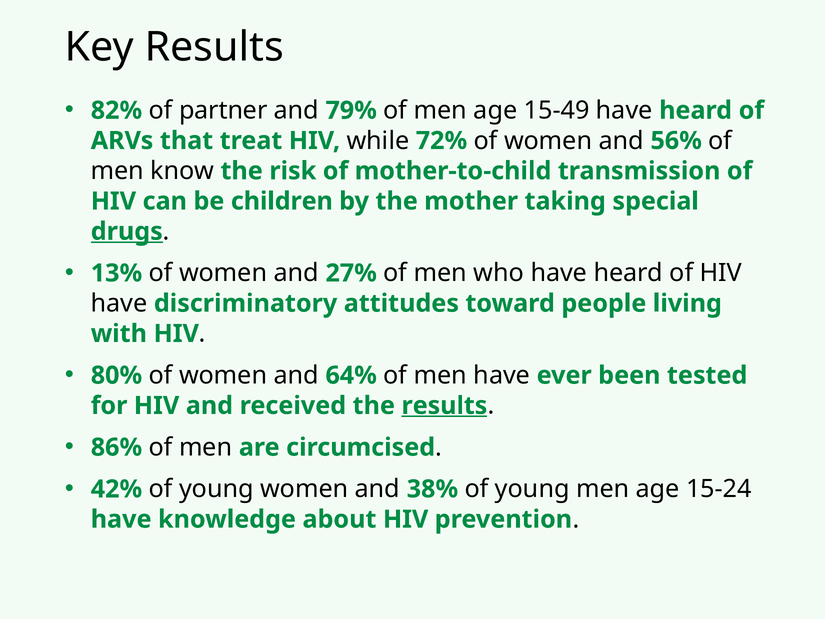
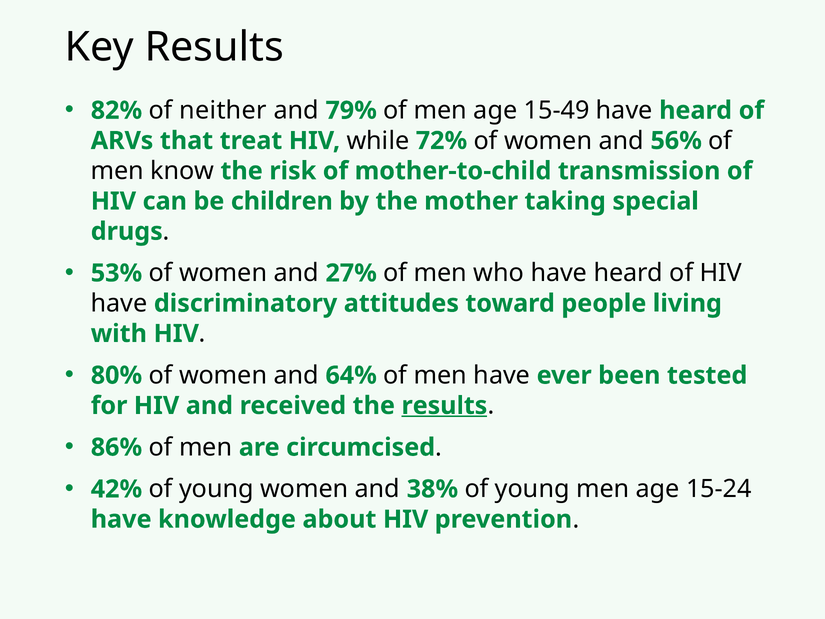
partner: partner -> neither
drugs underline: present -> none
13%: 13% -> 53%
